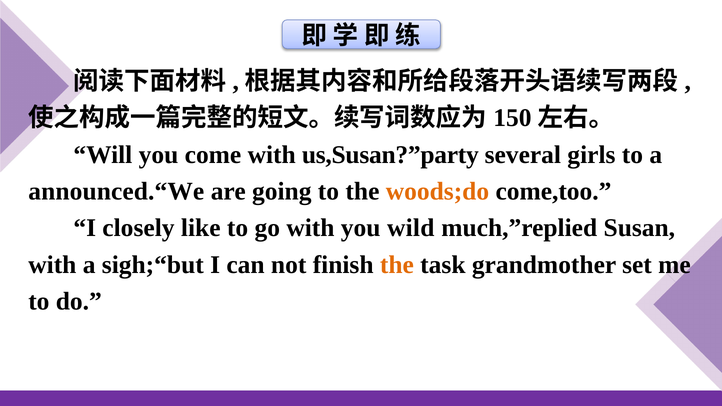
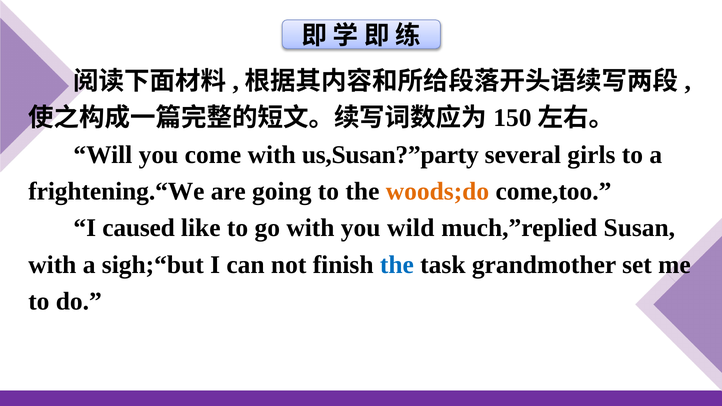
announced.“We: announced.“We -> frightening.“We
closely: closely -> caused
the at (397, 265) colour: orange -> blue
